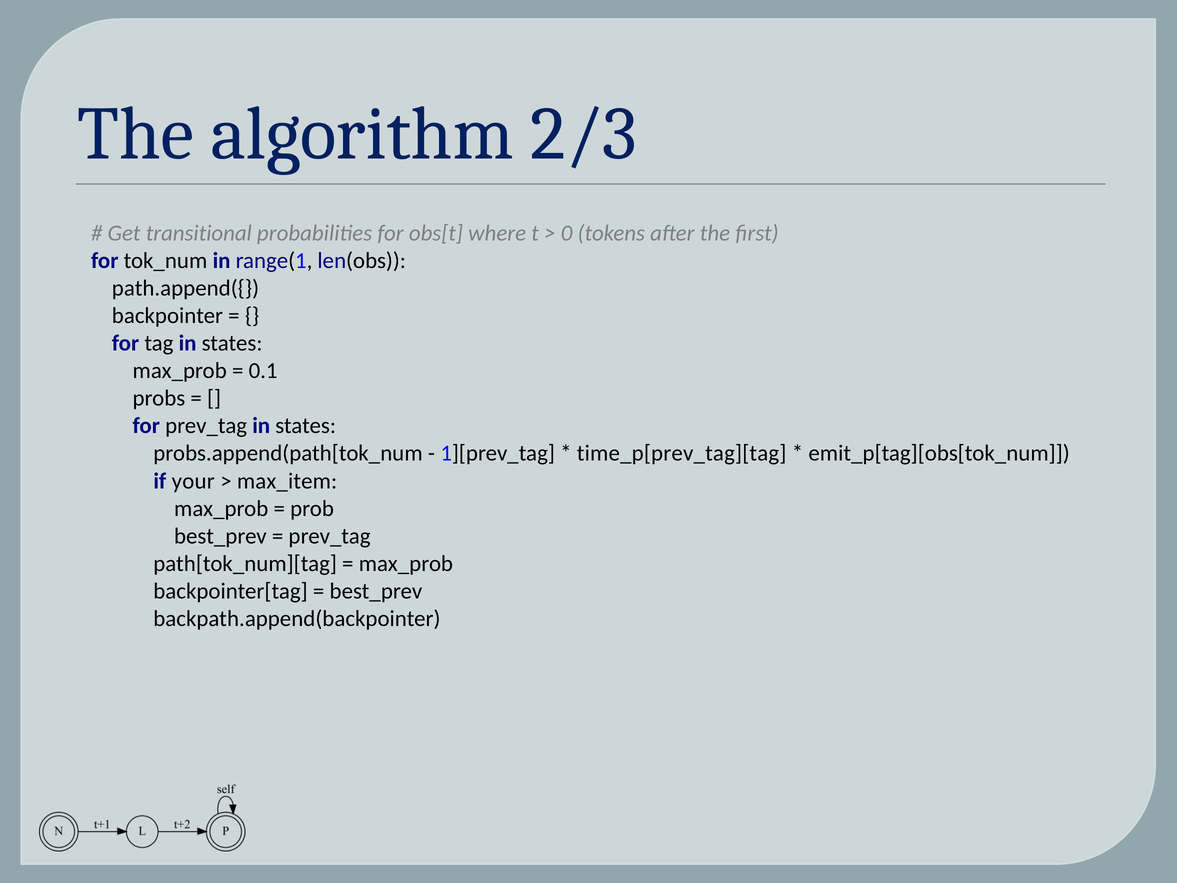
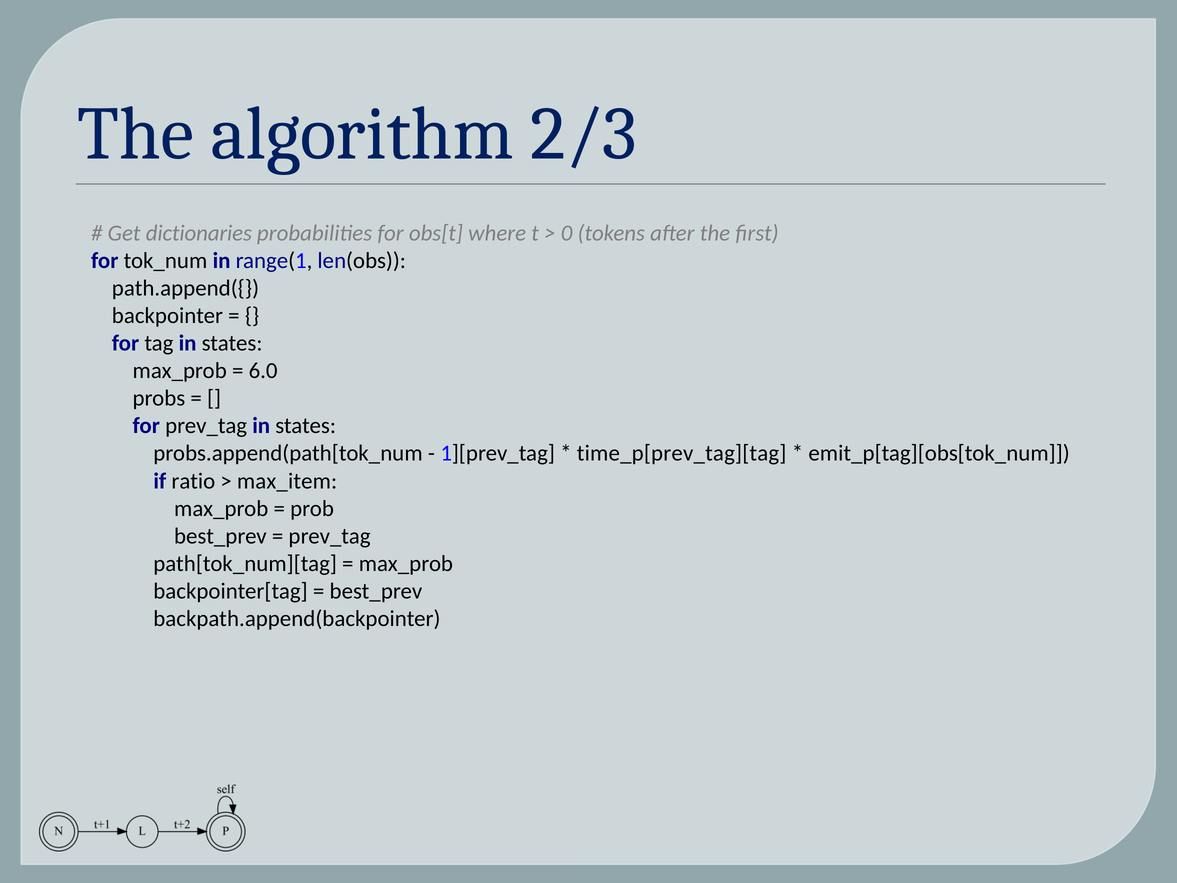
transitional: transitional -> dictionaries
0.1: 0.1 -> 6.0
your: your -> ratio
